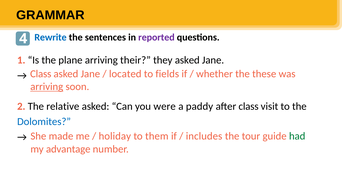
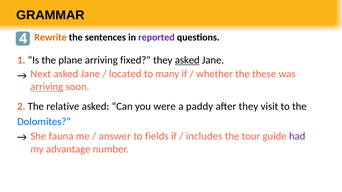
Rewrite colour: blue -> orange
their: their -> fixed
asked at (187, 60) underline: none -> present
Class at (41, 74): Class -> Next
fields: fields -> many
after class: class -> they
made: made -> fauna
holiday: holiday -> answer
them: them -> fields
had colour: green -> purple
